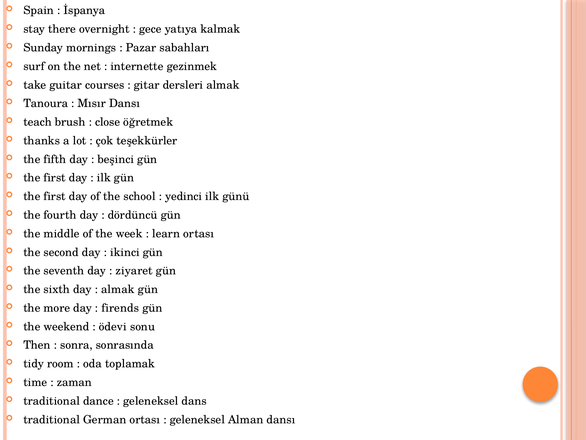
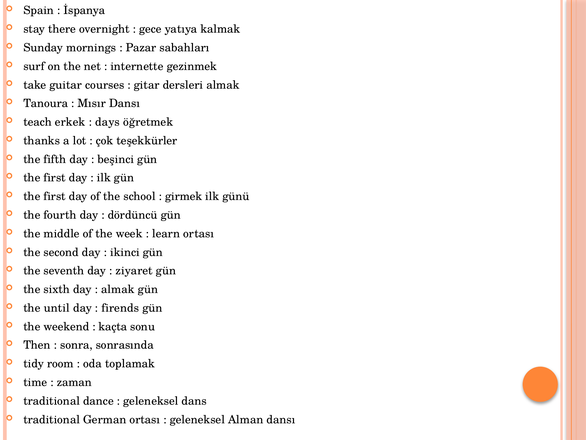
brush: brush -> erkek
close: close -> days
yedinci: yedinci -> girmek
more: more -> until
ödevi: ödevi -> kaçta
